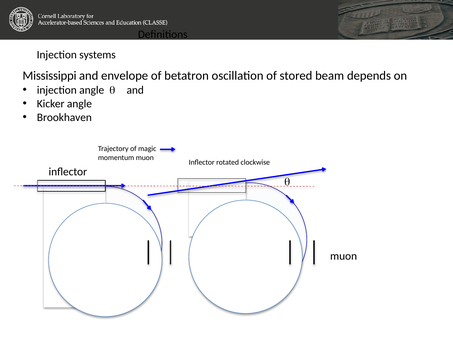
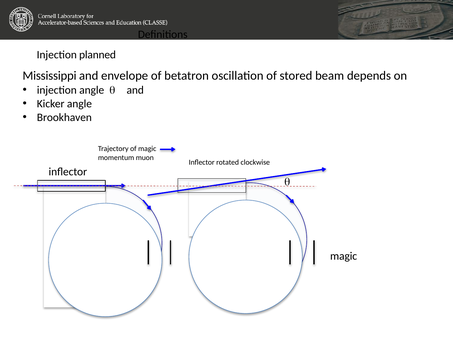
systems: systems -> planned
muon at (344, 256): muon -> magic
